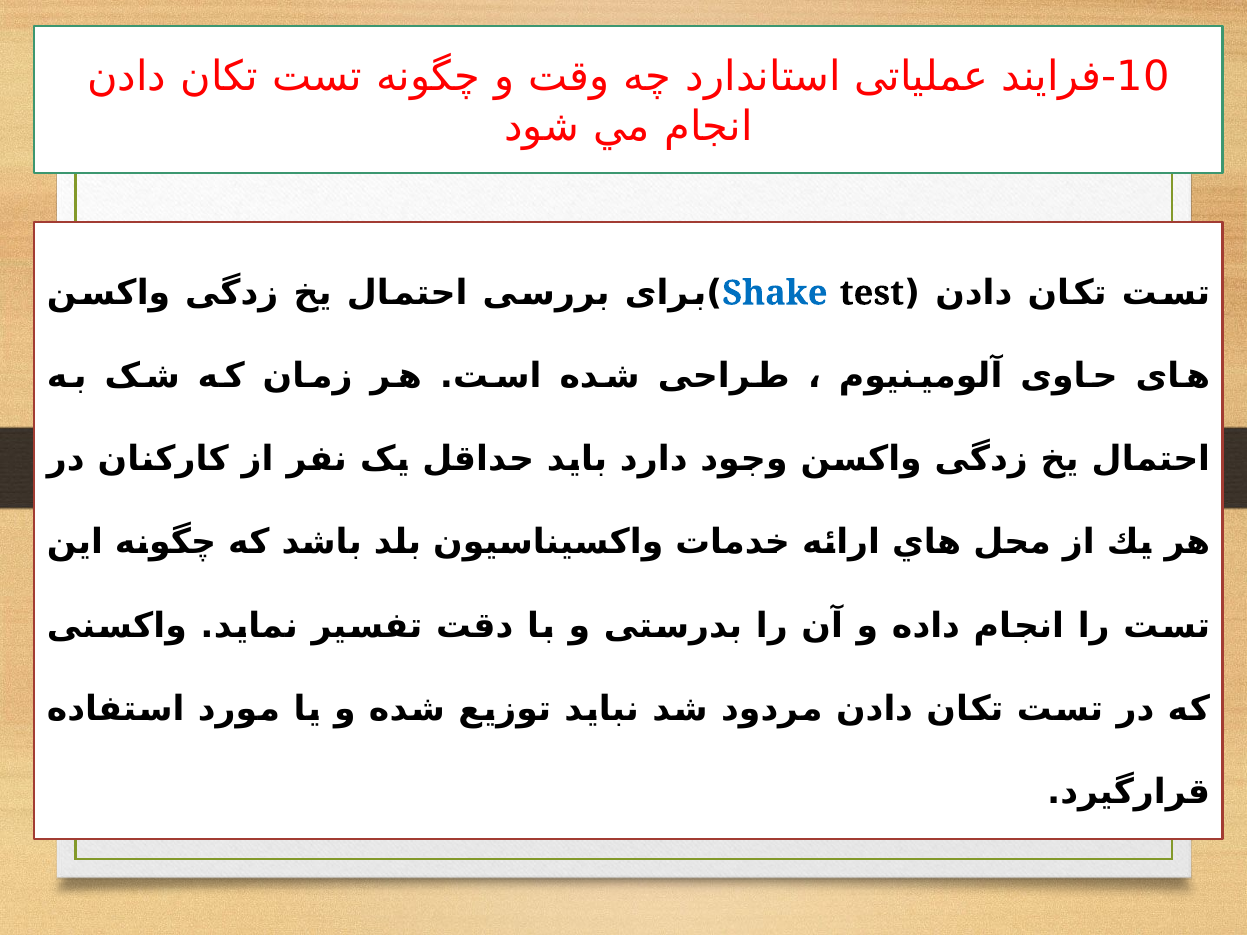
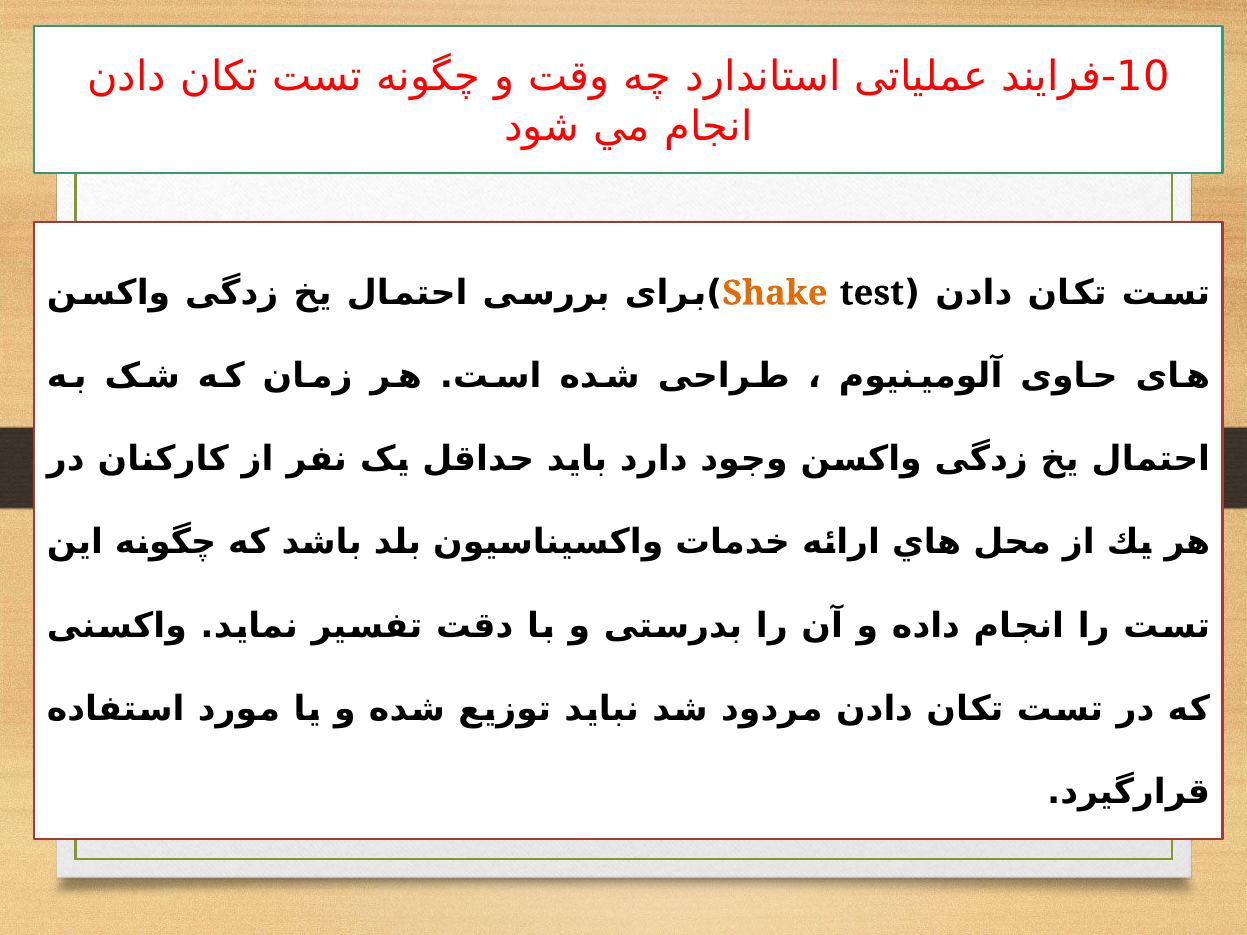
Shake colour: blue -> orange
